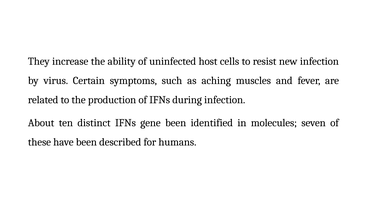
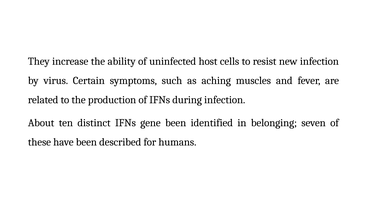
molecules: molecules -> belonging
